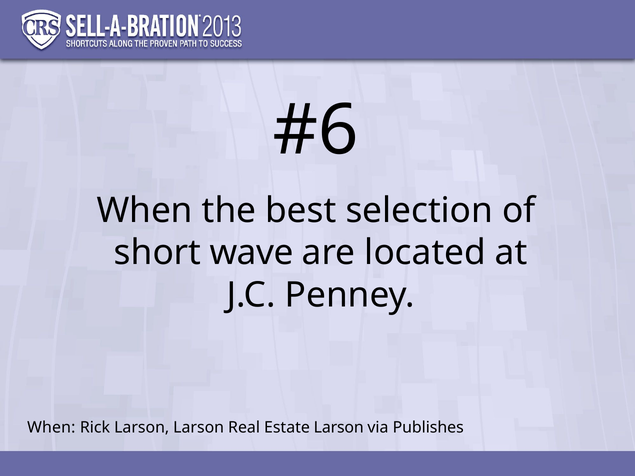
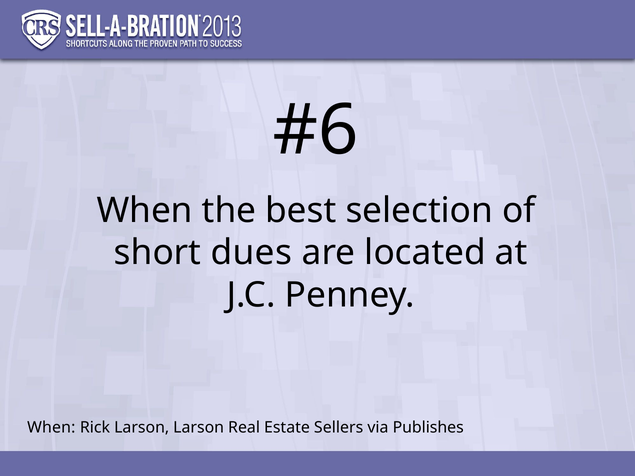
wave: wave -> dues
Estate Larson: Larson -> Sellers
